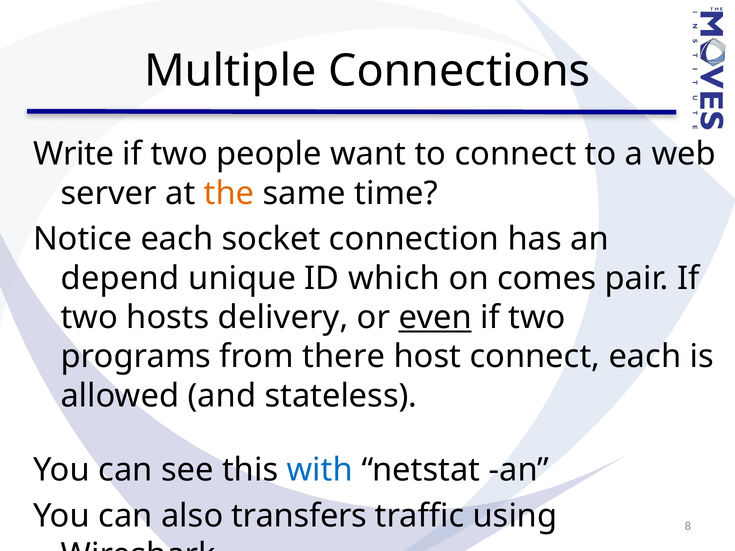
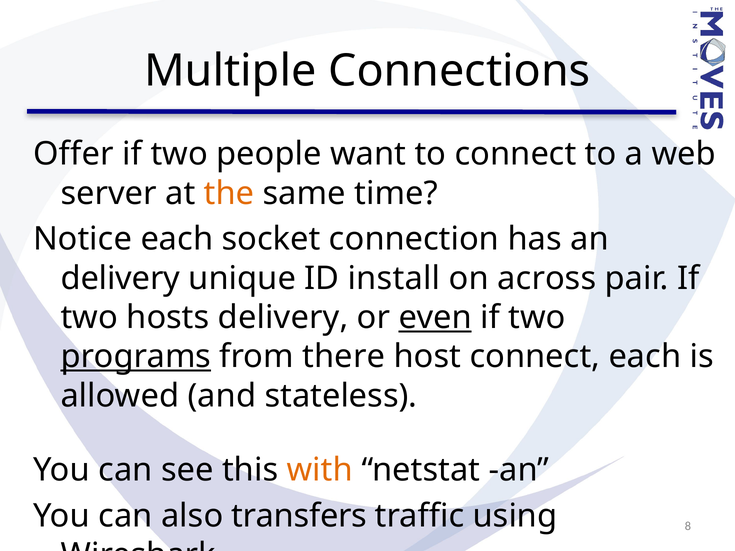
Write: Write -> Offer
depend at (120, 278): depend -> delivery
which: which -> install
comes: comes -> across
programs underline: none -> present
with colour: blue -> orange
